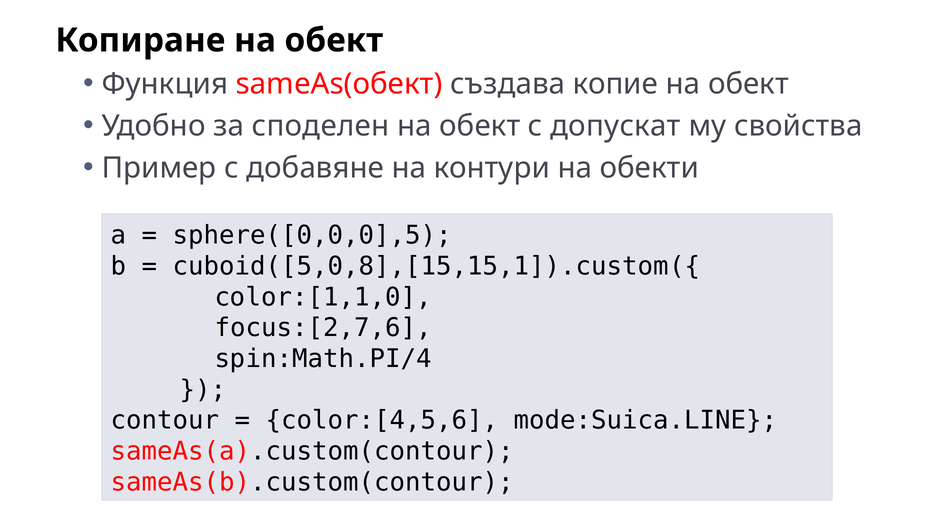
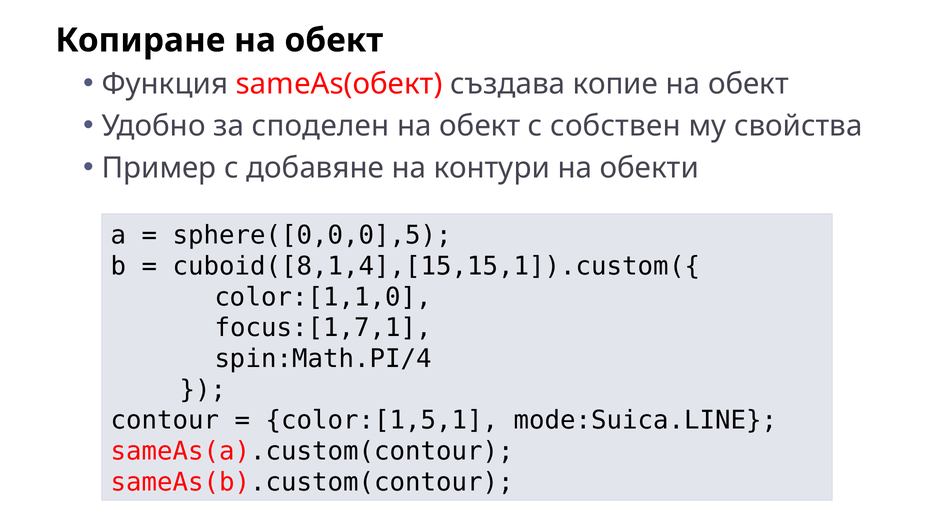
допускат: допускат -> собствен
cuboid([5,0,8],[15,15,1]).custom({: cuboid([5,0,8],[15,15,1]).custom({ -> cuboid([8,1,4],[15,15,1]).custom({
focus:[2,7,6: focus:[2,7,6 -> focus:[1,7,1
color:[4,5,6: color:[4,5,6 -> color:[1,5,1
